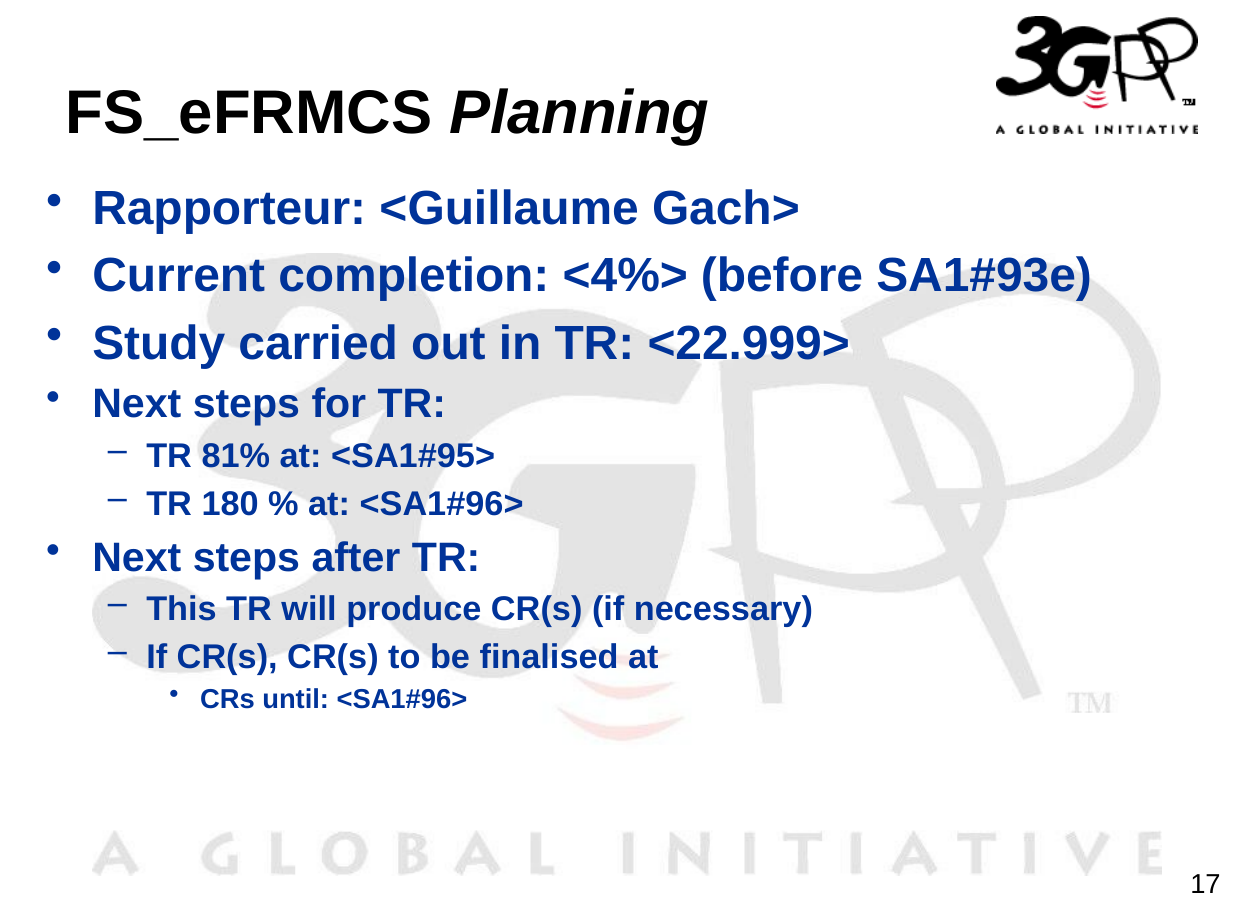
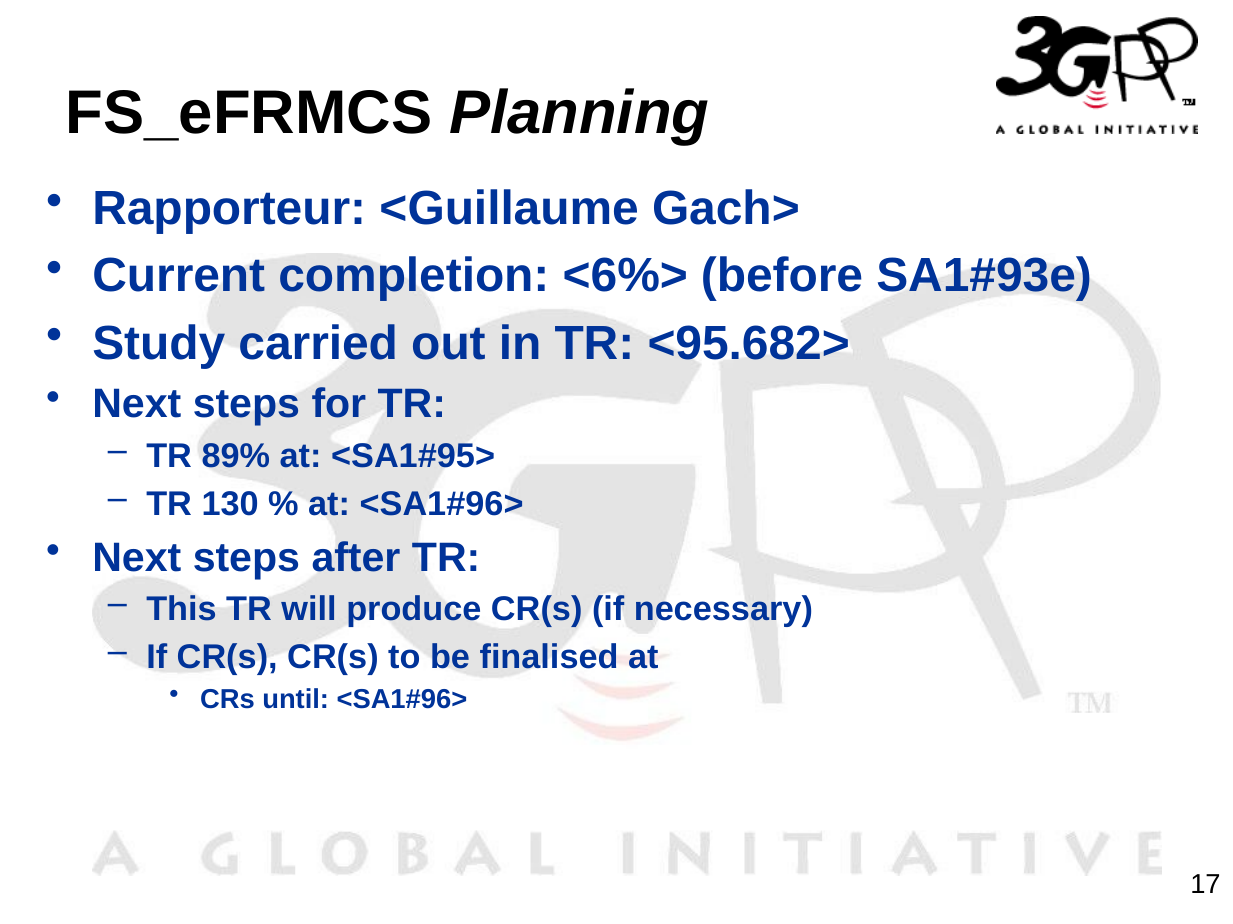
<4%>: <4%> -> <6%>
<22.999>: <22.999> -> <95.682>
81%: 81% -> 89%
180: 180 -> 130
